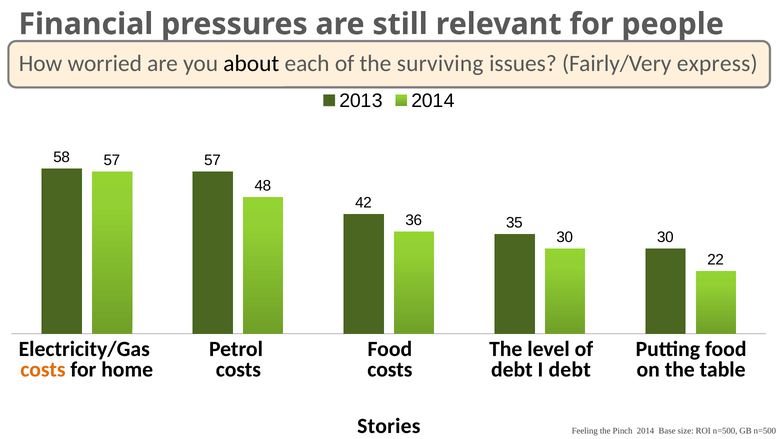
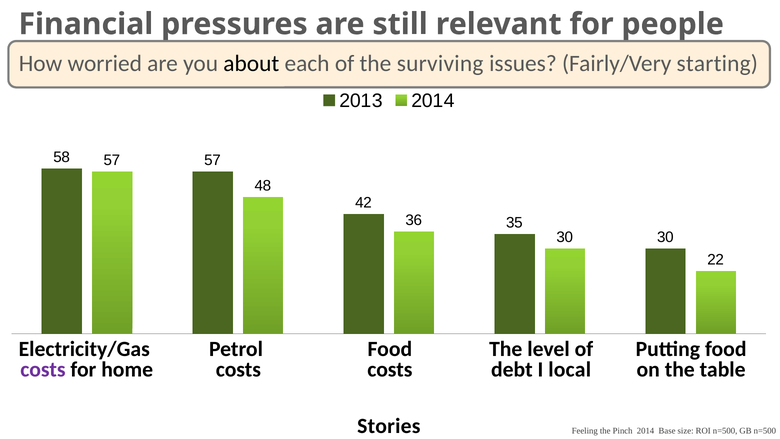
express: express -> starting
costs at (43, 369) colour: orange -> purple
I debt: debt -> local
